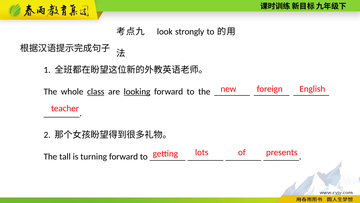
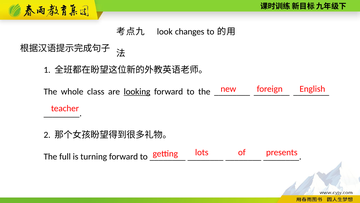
strongly: strongly -> changes
class underline: present -> none
tall: tall -> full
